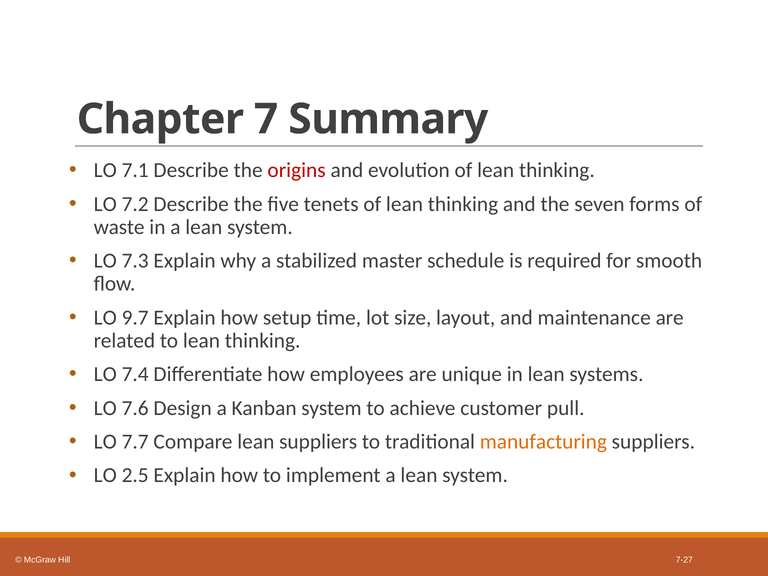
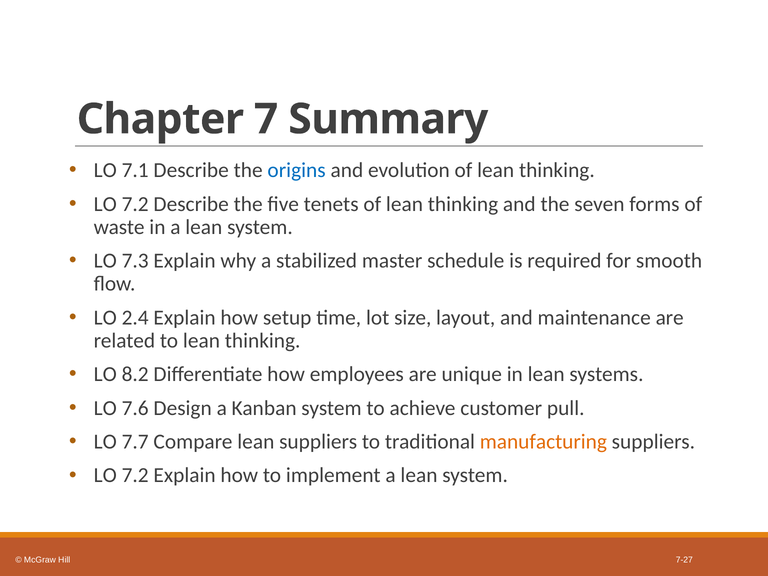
origins colour: red -> blue
9.7: 9.7 -> 2.4
7.4: 7.4 -> 8.2
2.5 at (135, 475): 2.5 -> 7.2
